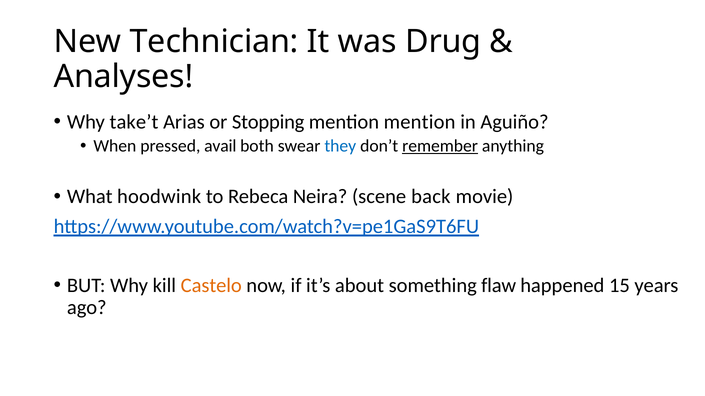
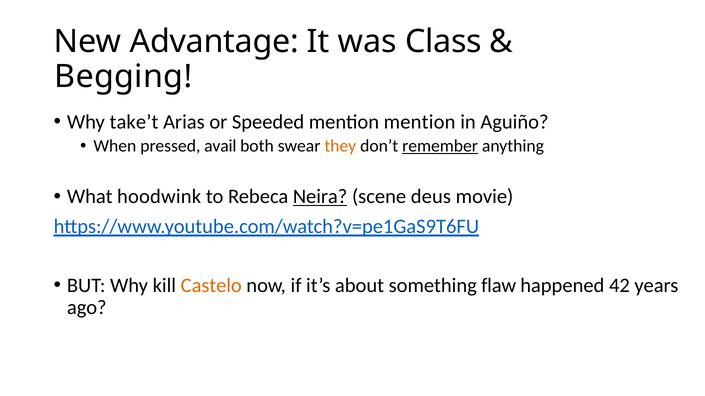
Technician: Technician -> Advantage
Drug: Drug -> Class
Analyses: Analyses -> Begging
Stopping: Stopping -> Speeded
they colour: blue -> orange
Neira underline: none -> present
back: back -> deus
15: 15 -> 42
